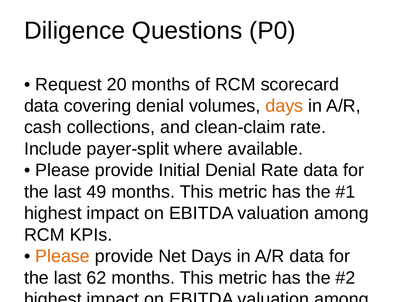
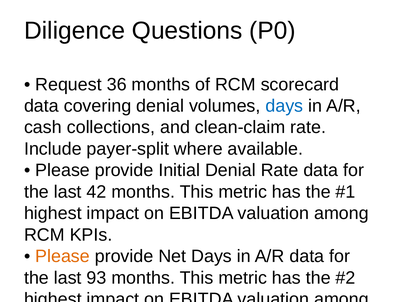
Request 20: 20 -> 36
days at (284, 106) colour: orange -> blue
49: 49 -> 42
62: 62 -> 93
